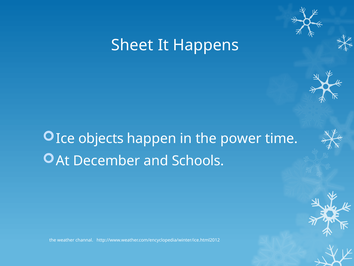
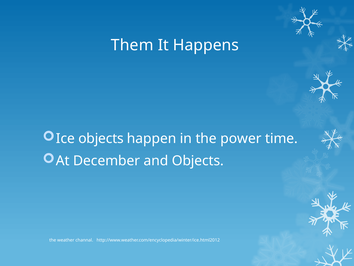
Sheet: Sheet -> Them
and Schools: Schools -> Objects
